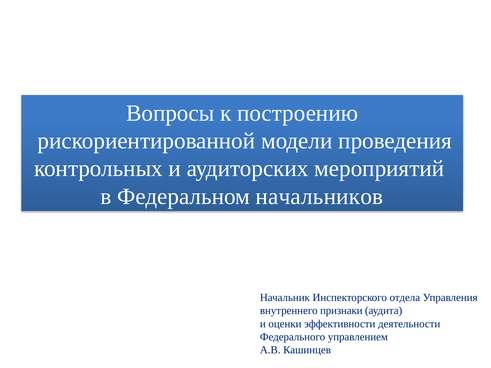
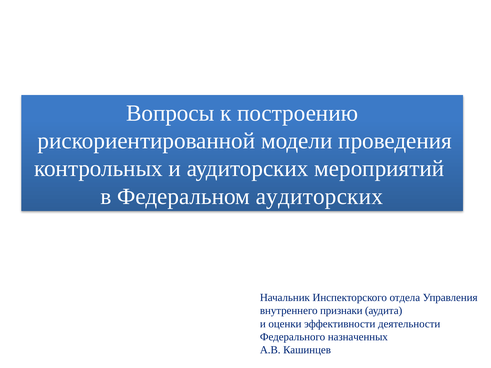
Федеральном начальников: начальников -> аудиторских
управлением: управлением -> назначенных
